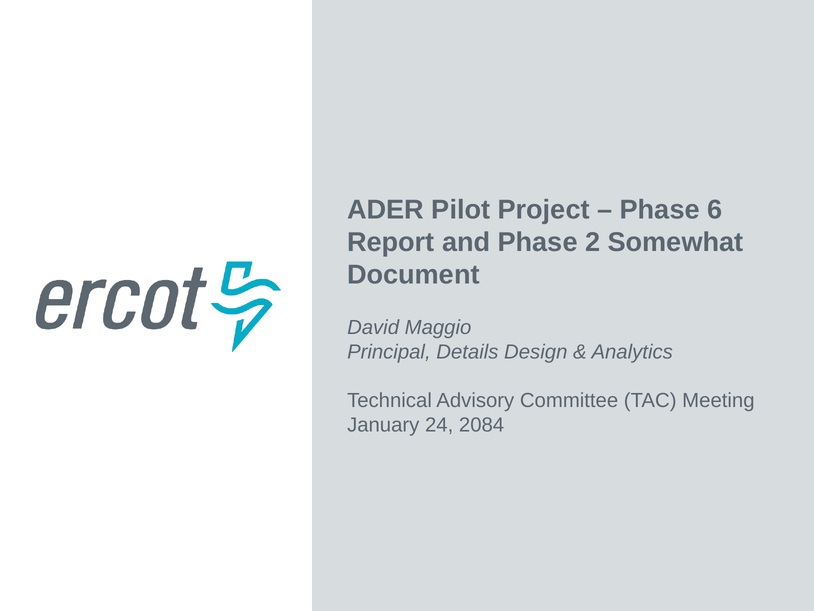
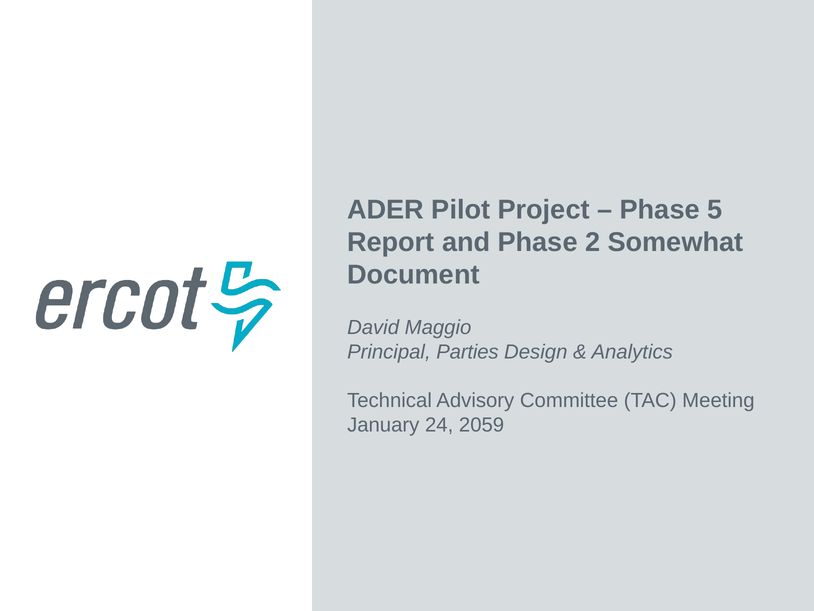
6: 6 -> 5
Details: Details -> Parties
2084: 2084 -> 2059
